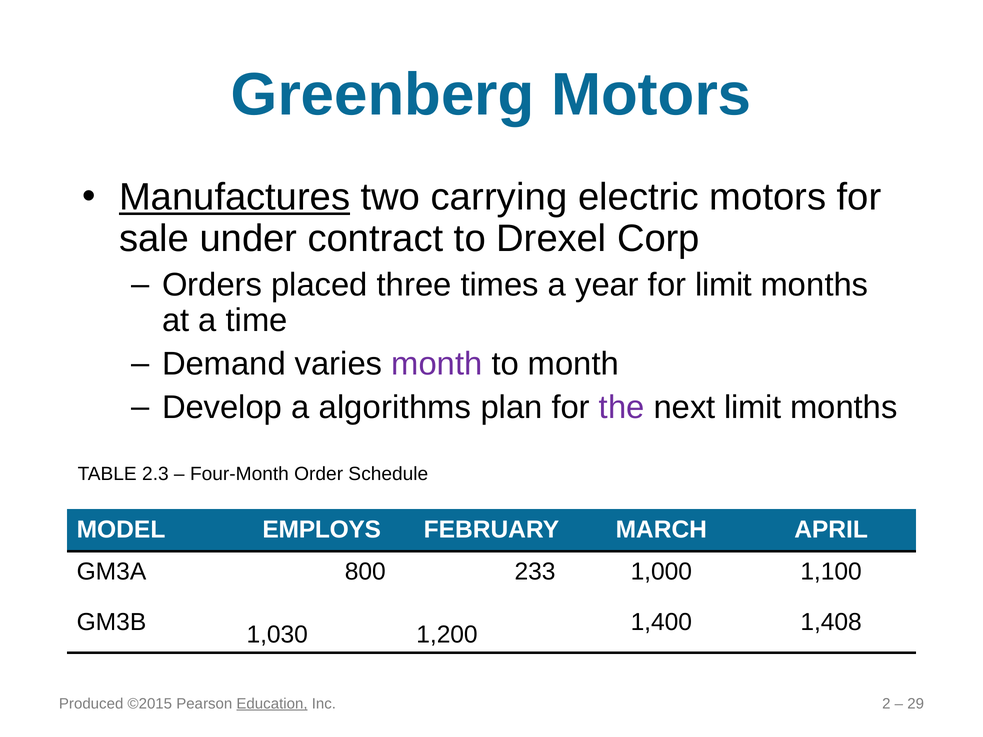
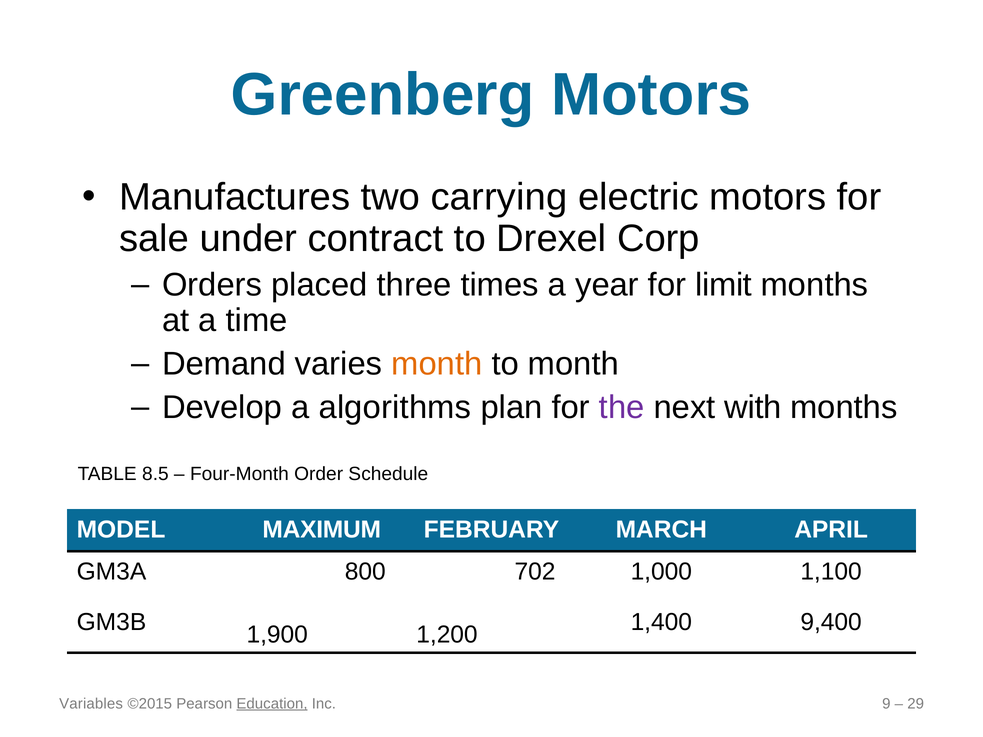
Manufactures underline: present -> none
month at (437, 364) colour: purple -> orange
next limit: limit -> with
2.3: 2.3 -> 8.5
EMPLOYS: EMPLOYS -> MAXIMUM
233: 233 -> 702
1,408: 1,408 -> 9,400
1,030: 1,030 -> 1,900
Produced: Produced -> Variables
2: 2 -> 9
